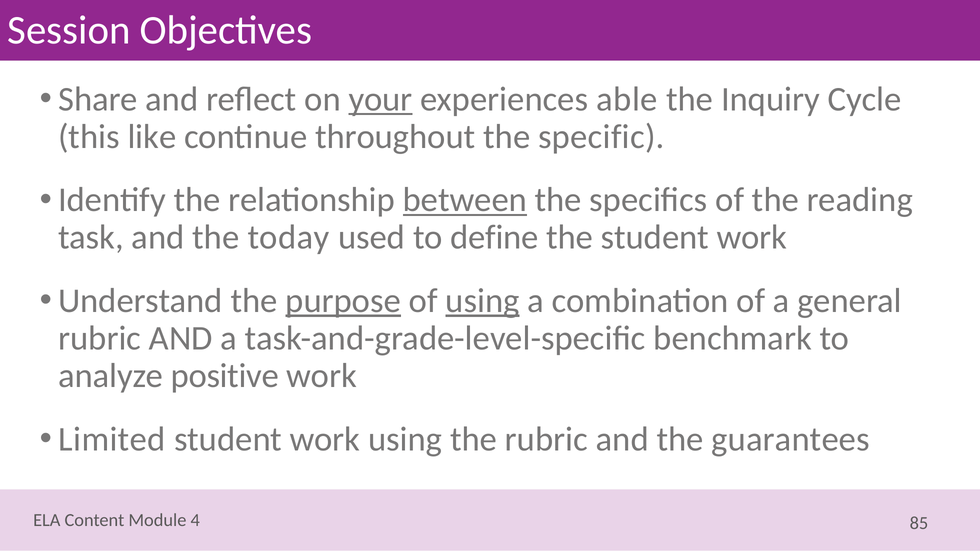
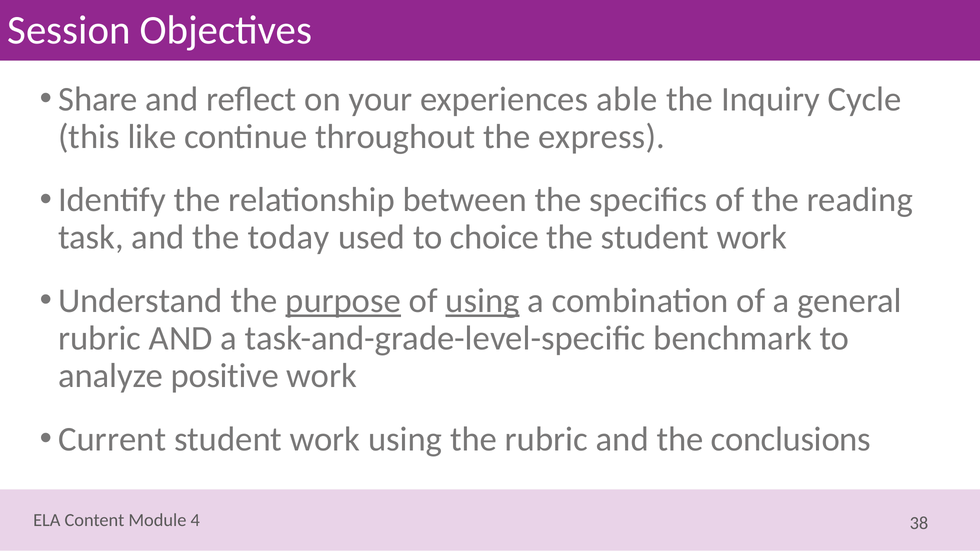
your underline: present -> none
specific: specific -> express
between underline: present -> none
define: define -> choice
Limited: Limited -> Current
guarantees: guarantees -> conclusions
85: 85 -> 38
